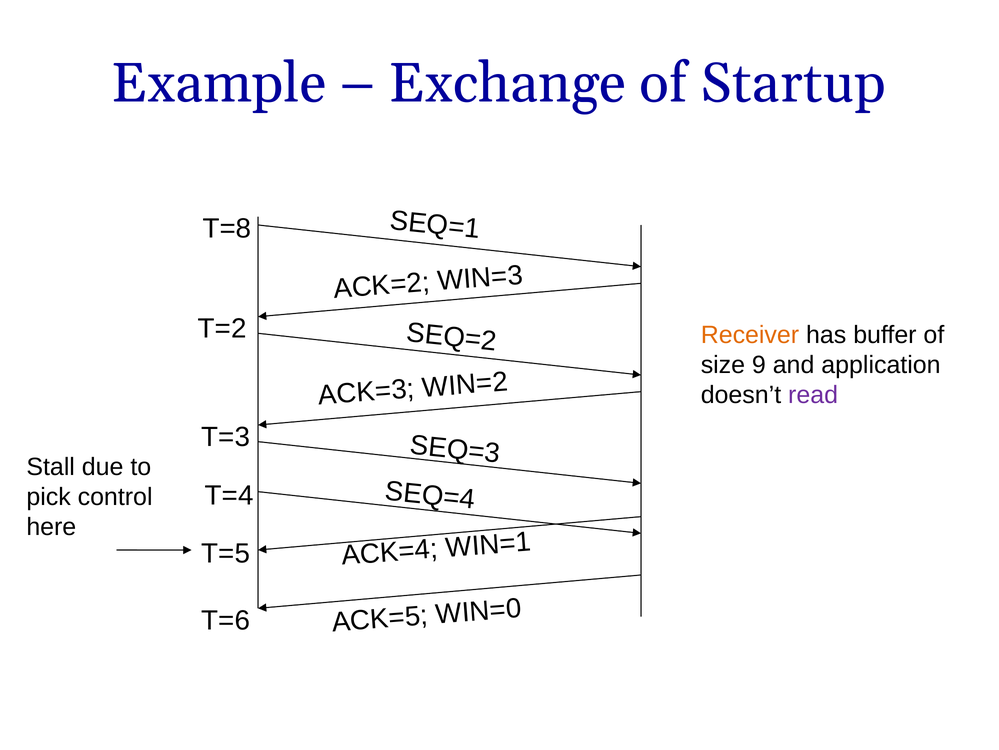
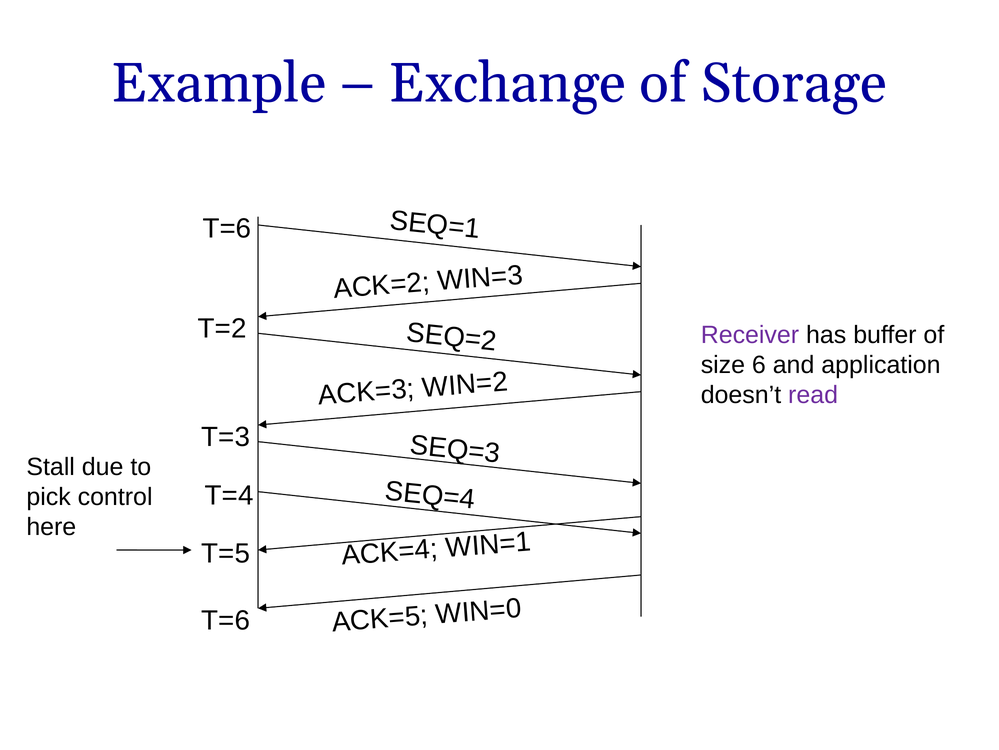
Startup: Startup -> Storage
T=8 at (227, 229): T=8 -> T=6
Receiver colour: orange -> purple
9: 9 -> 6
